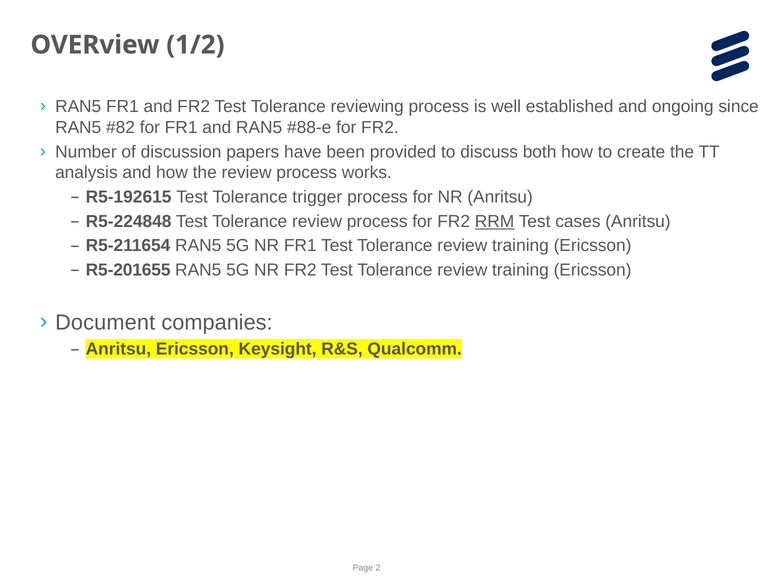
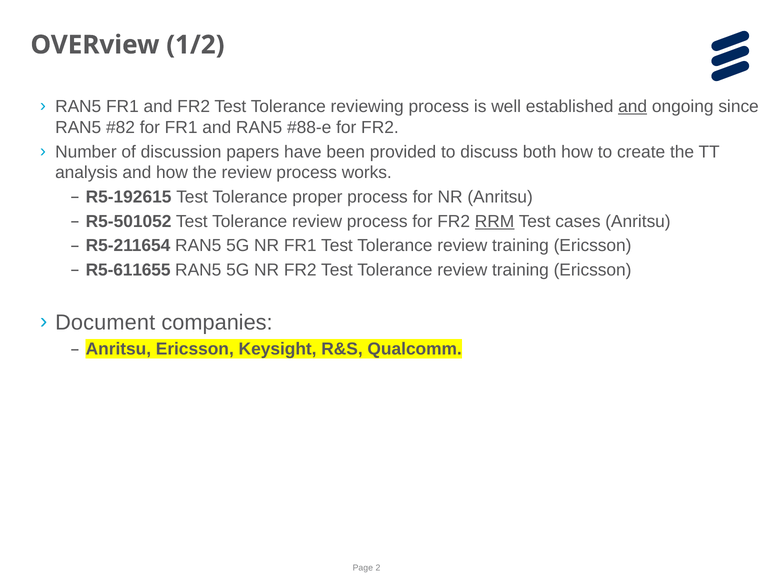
and at (633, 106) underline: none -> present
trigger: trigger -> proper
R5-224848: R5-224848 -> R5-501052
R5-201655: R5-201655 -> R5-611655
